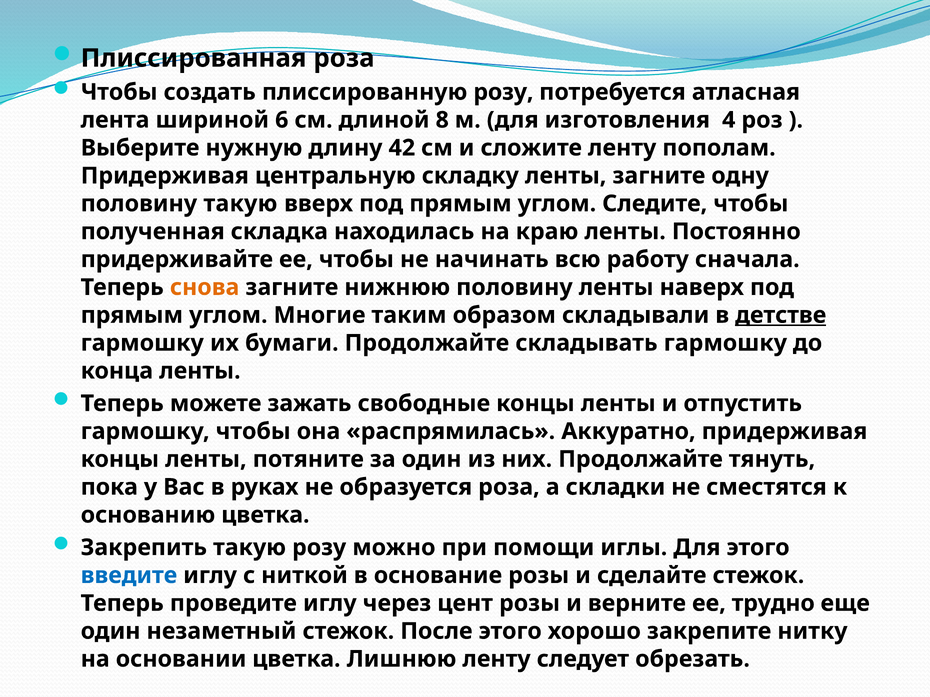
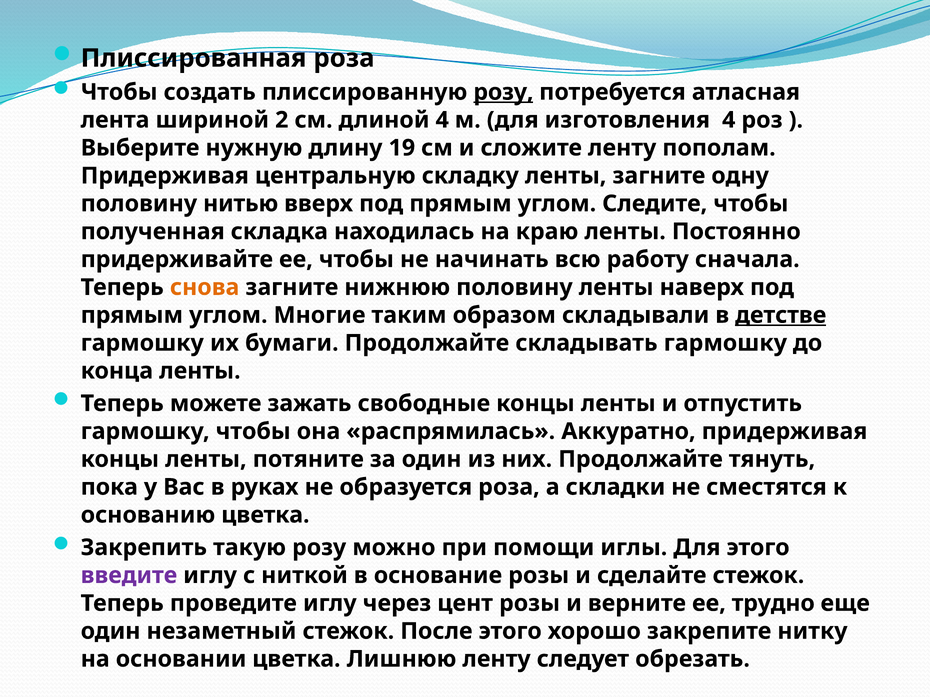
розу at (503, 92) underline: none -> present
6: 6 -> 2
длиной 8: 8 -> 4
42: 42 -> 19
половину такую: такую -> нитью
введите colour: blue -> purple
